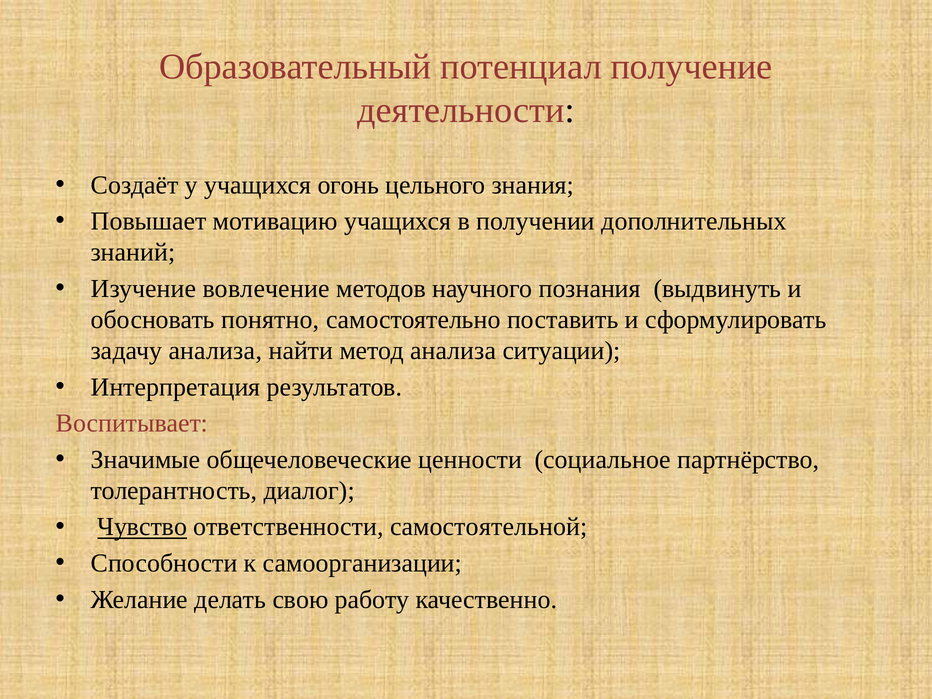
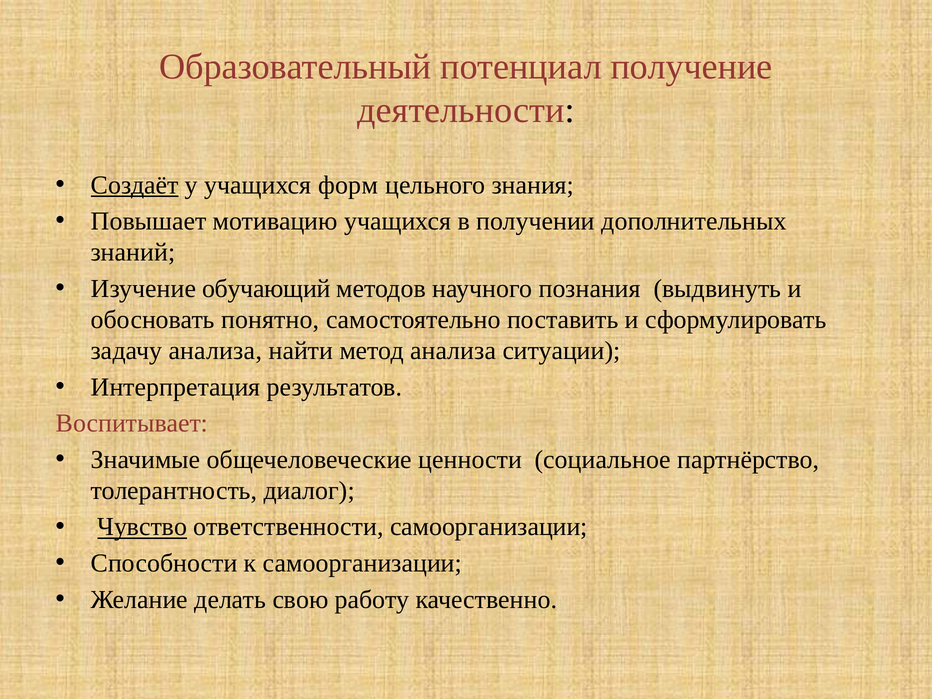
Создаёт underline: none -> present
огонь: огонь -> форм
вовлечение: вовлечение -> обучающий
ответственности самостоятельной: самостоятельной -> самоорганизации
